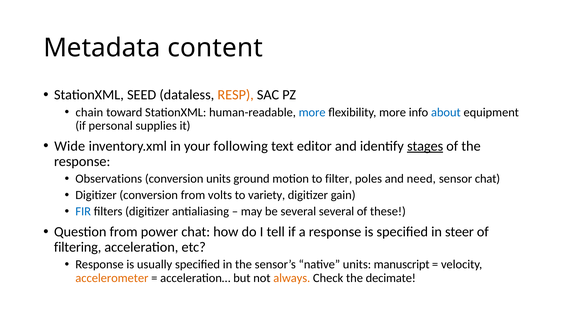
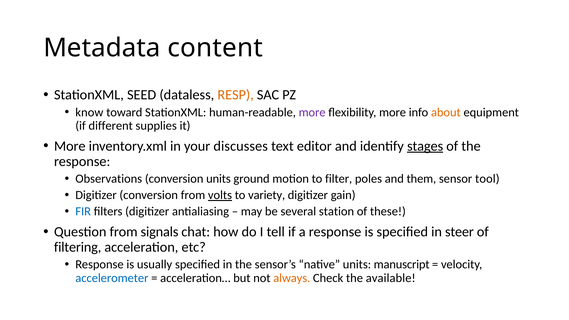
chain: chain -> know
more at (312, 112) colour: blue -> purple
about colour: blue -> orange
personal: personal -> different
Wide at (70, 146): Wide -> More
following: following -> discusses
need: need -> them
sensor chat: chat -> tool
volts underline: none -> present
several several: several -> station
power: power -> signals
accelerometer colour: orange -> blue
decimate: decimate -> available
